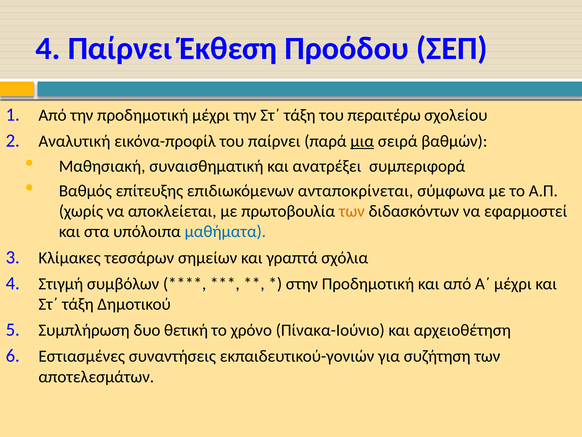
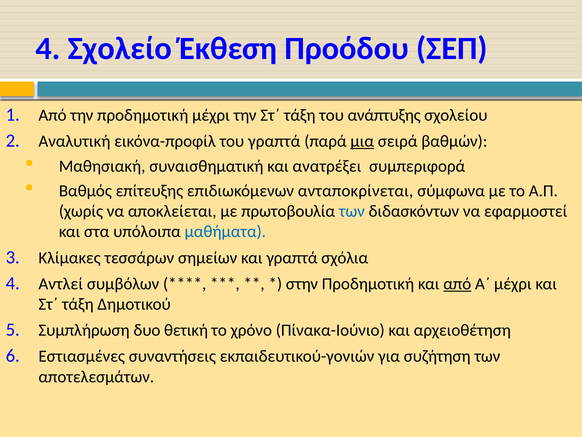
4 Παίρνει: Παίρνει -> Σχολείο
περαιτέρω: περαιτέρω -> ανάπτυξης
του παίρνει: παίρνει -> γραπτά
των at (352, 211) colour: orange -> blue
Στιγμή: Στιγμή -> Αντλεί
από at (457, 284) underline: none -> present
